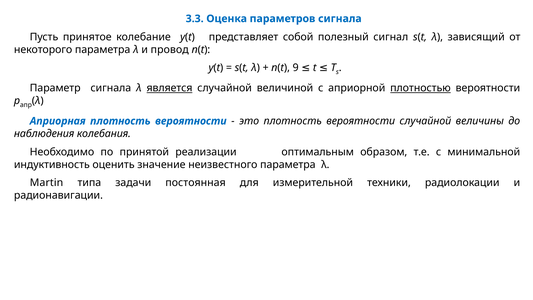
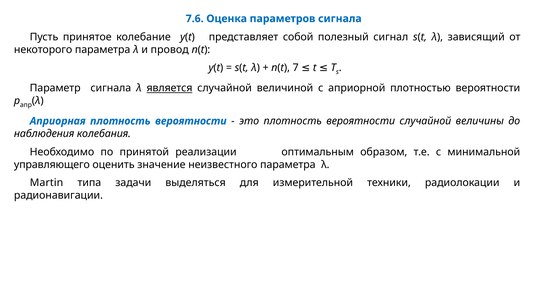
3.3: 3.3 -> 7.6
9: 9 -> 7
плотностью underline: present -> none
индуктивность: индуктивность -> управляющего
постоянная: постоянная -> выделяться
